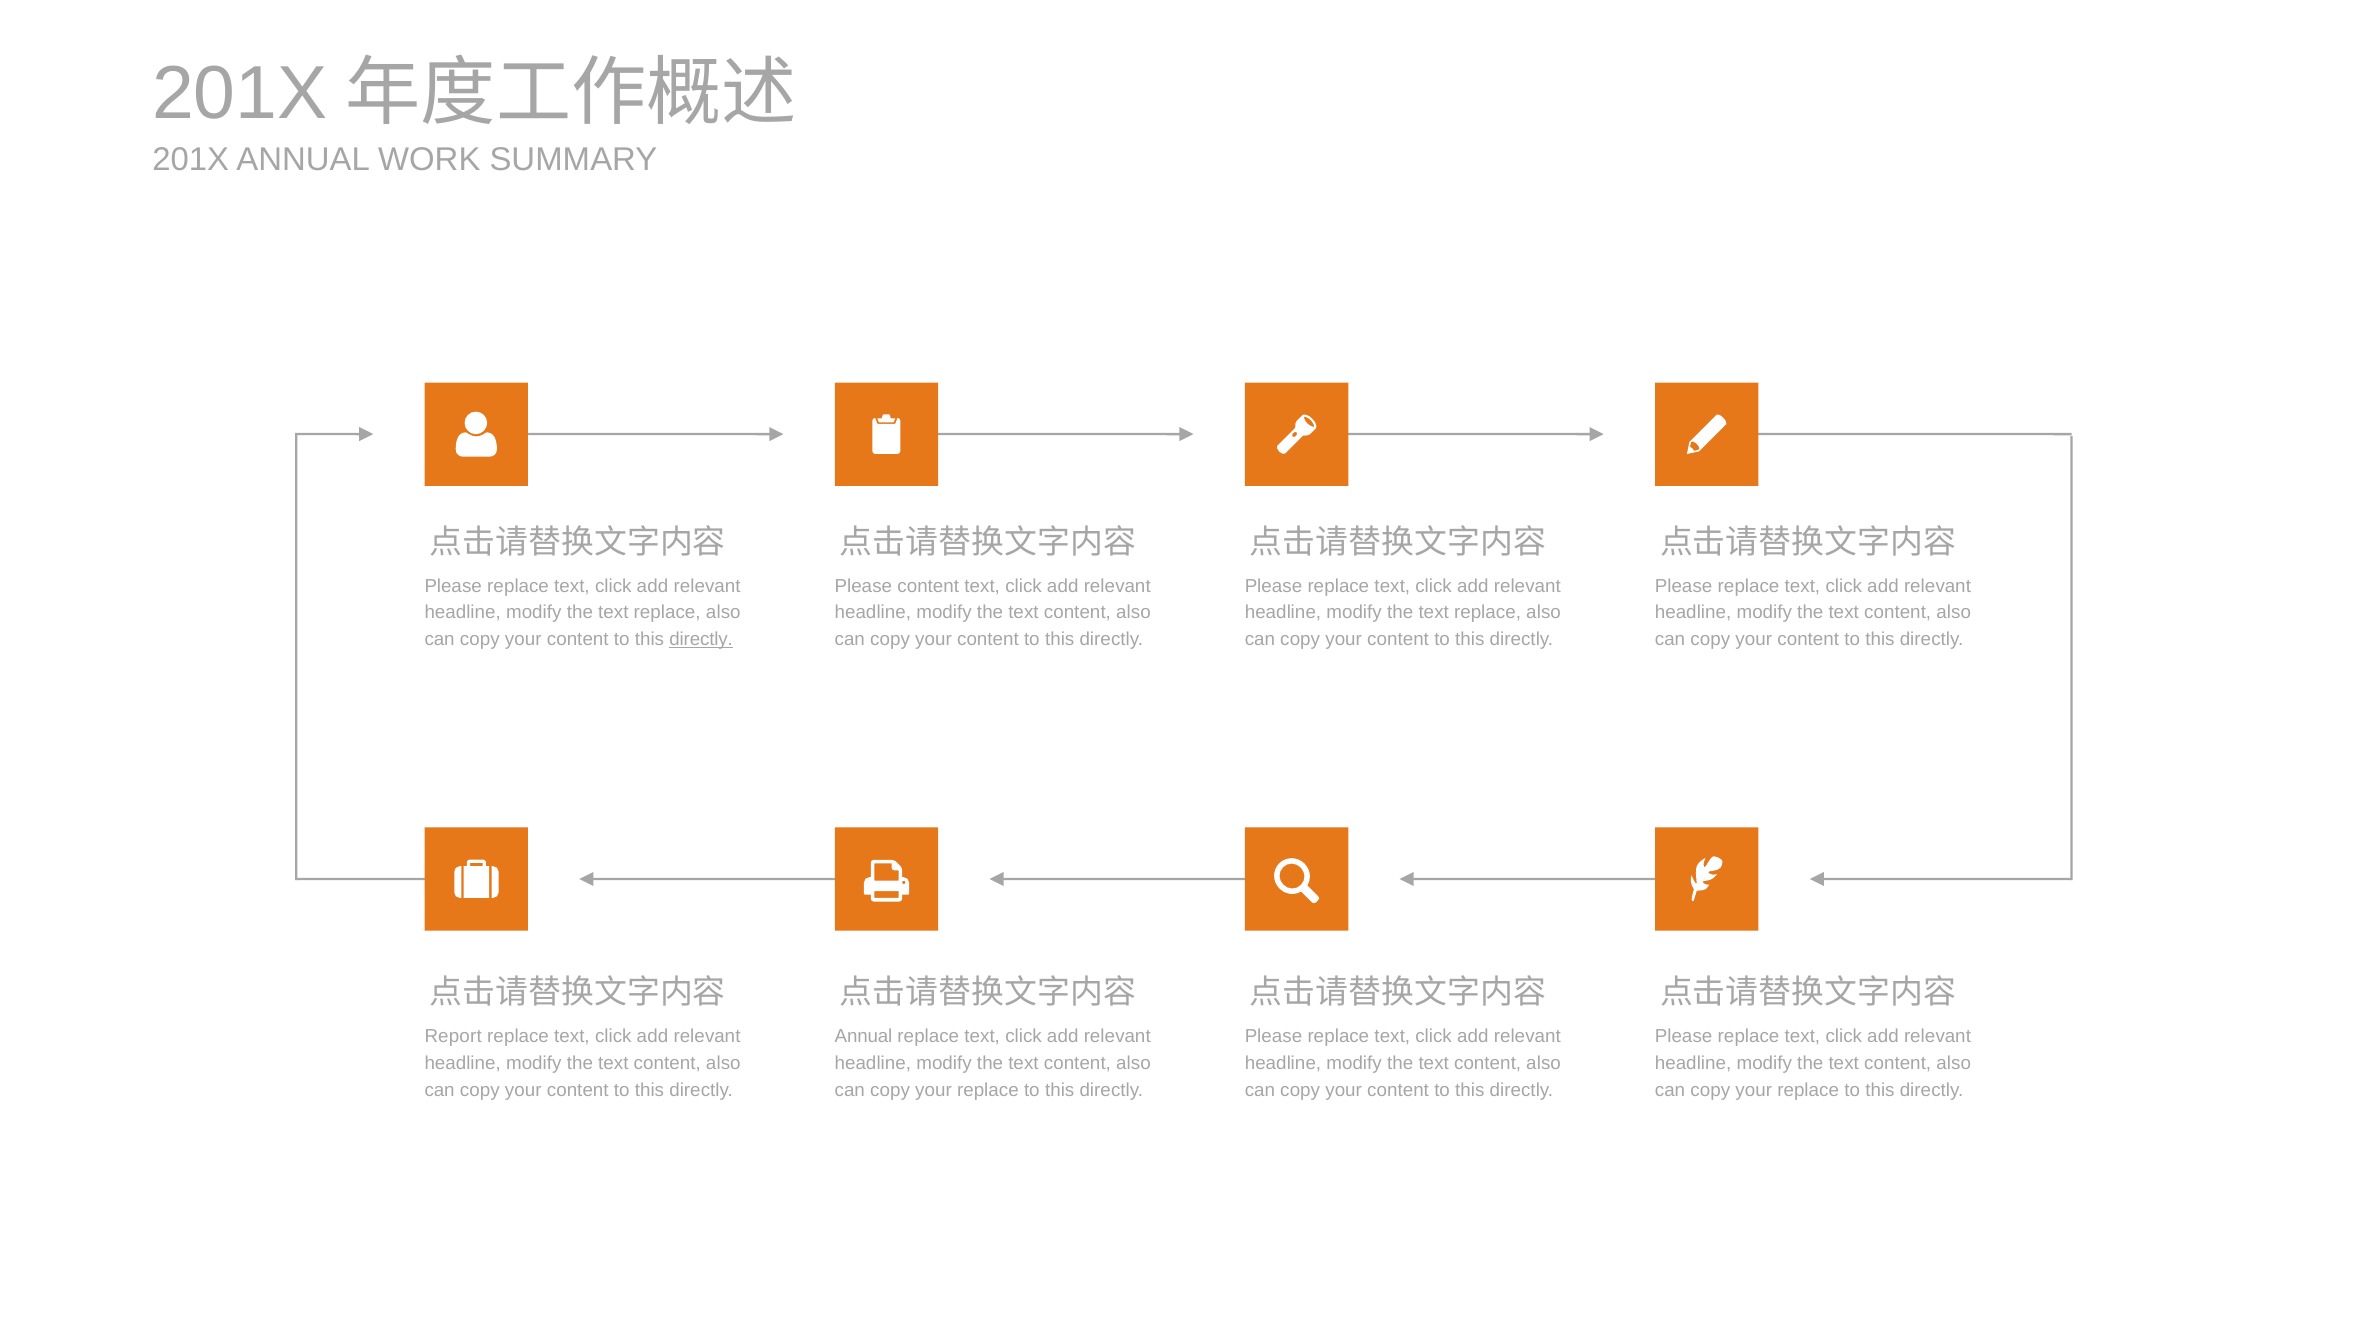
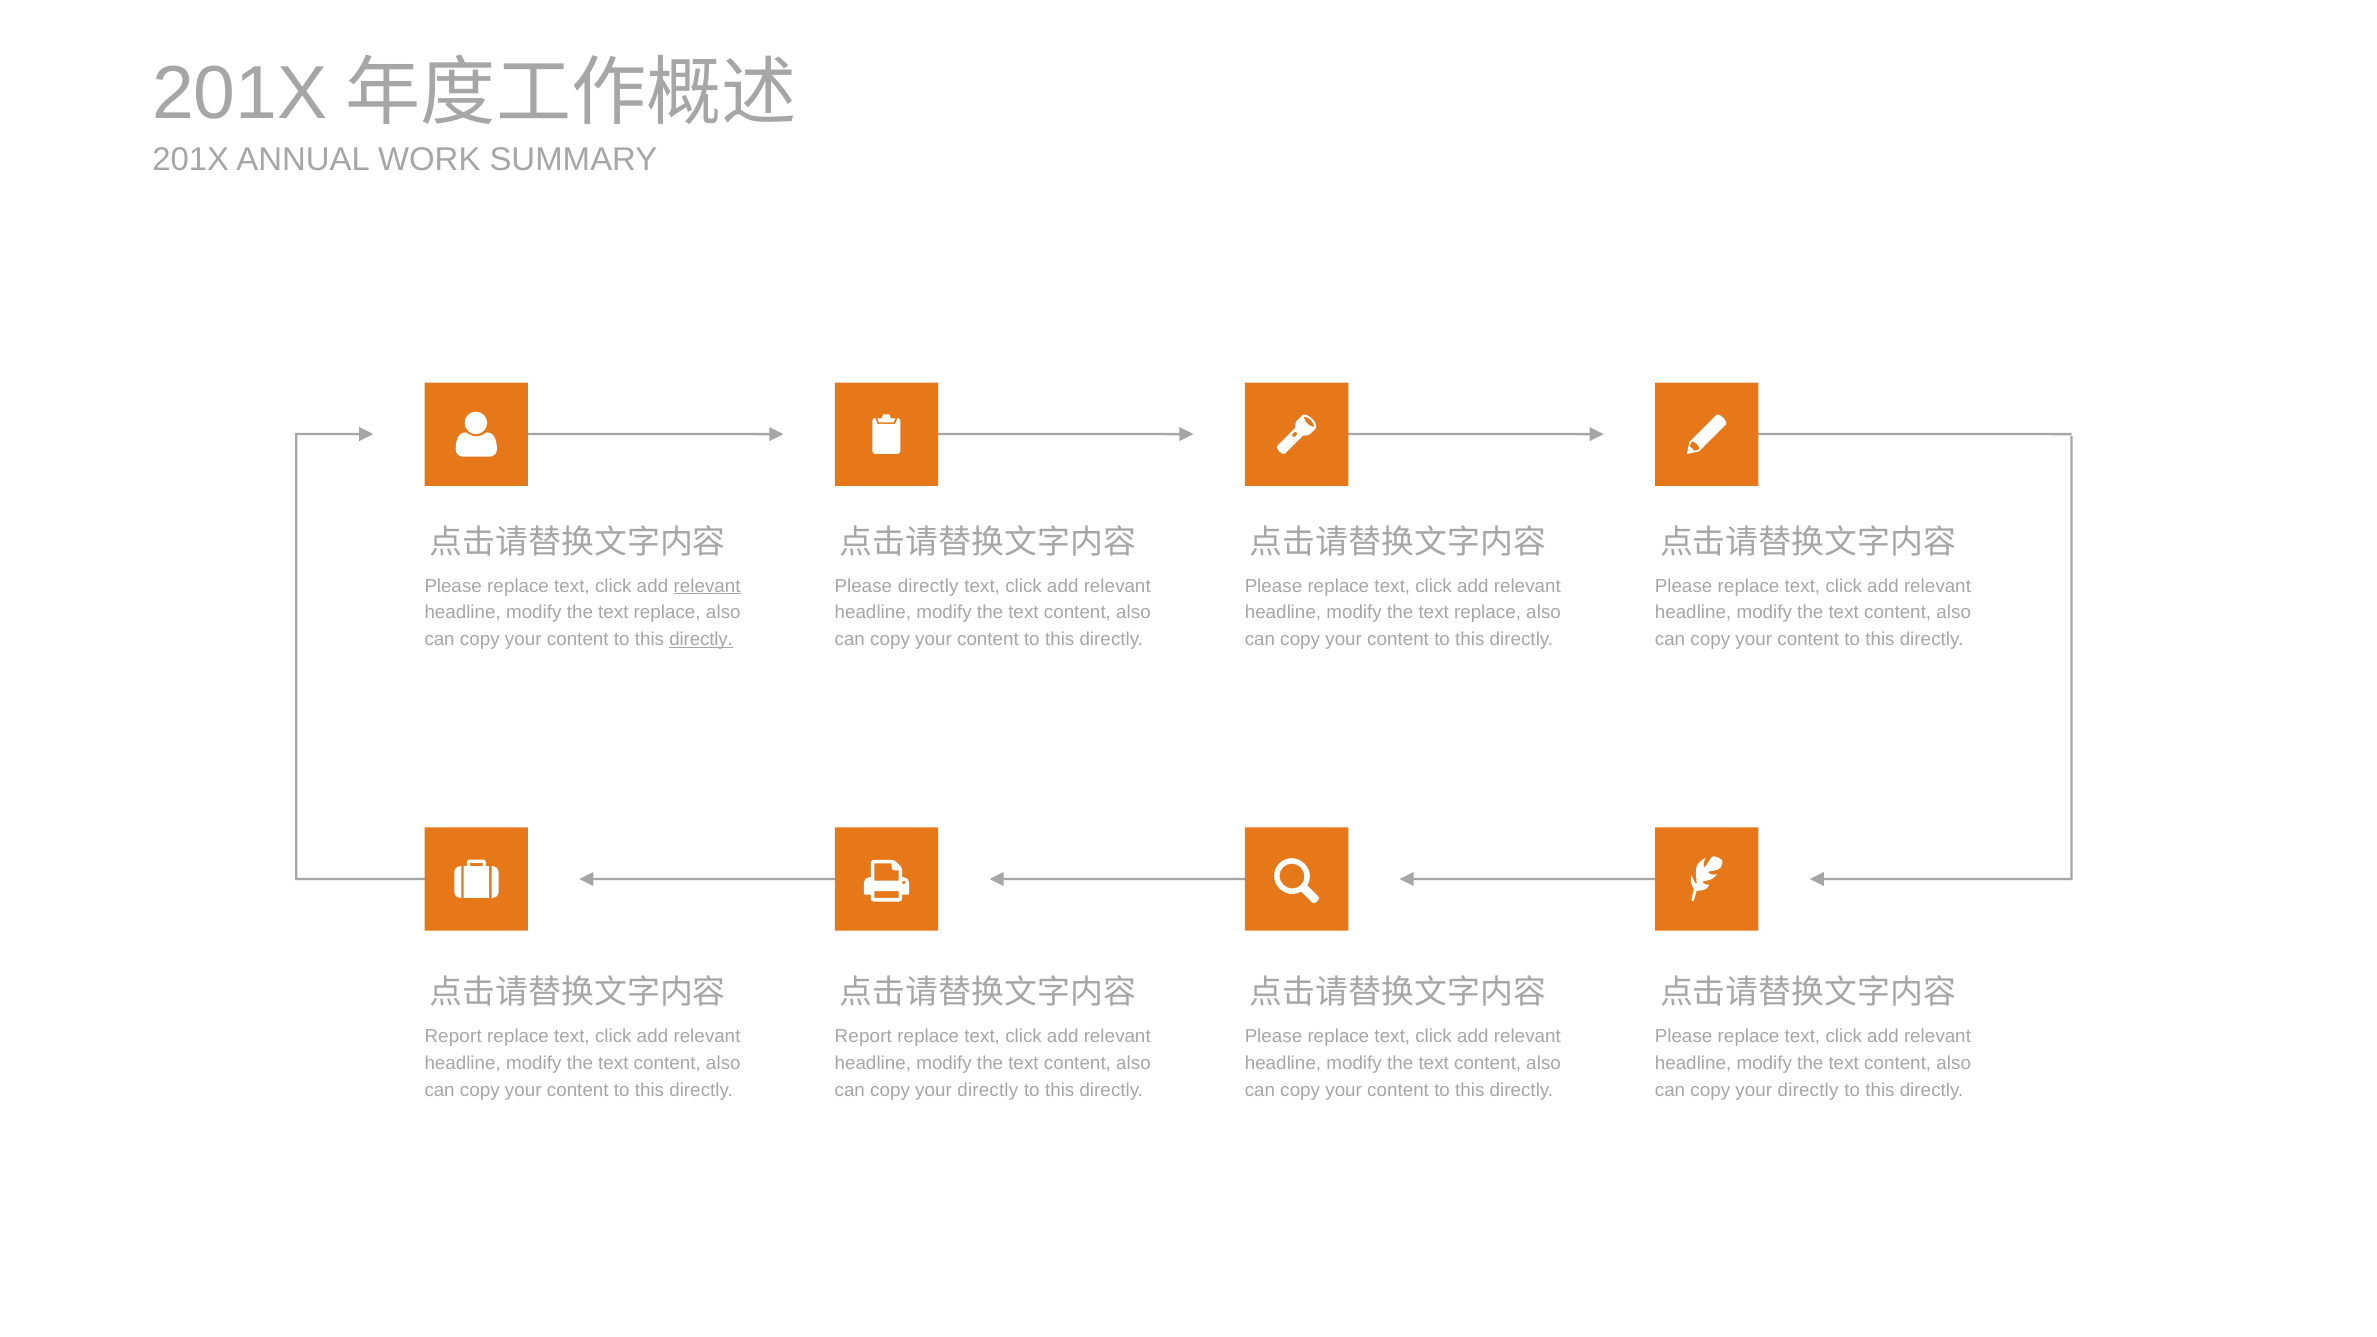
relevant at (707, 586) underline: none -> present
Please content: content -> directly
Annual at (863, 1036): Annual -> Report
replace at (988, 1090): replace -> directly
replace at (1808, 1090): replace -> directly
